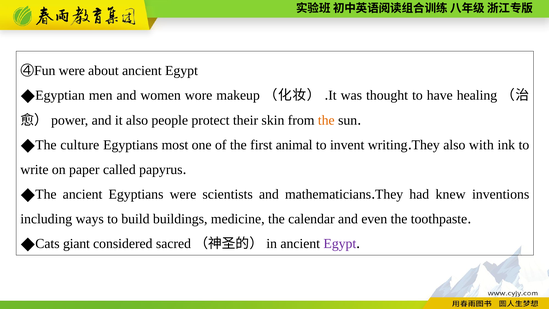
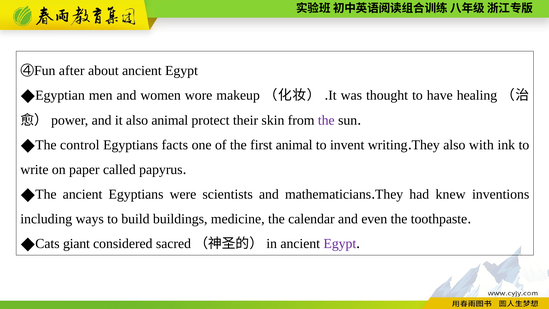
④Fun were: were -> after
also people: people -> animal
the at (326, 120) colour: orange -> purple
culture: culture -> control
most: most -> facts
